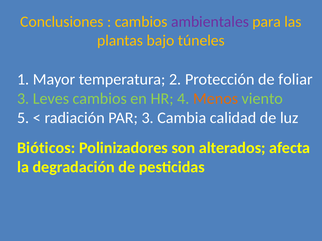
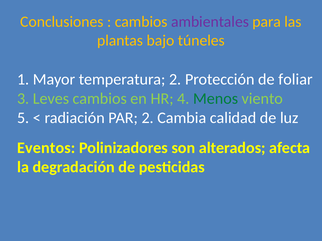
Menos colour: orange -> green
PAR 3: 3 -> 2
Bióticos: Bióticos -> Eventos
